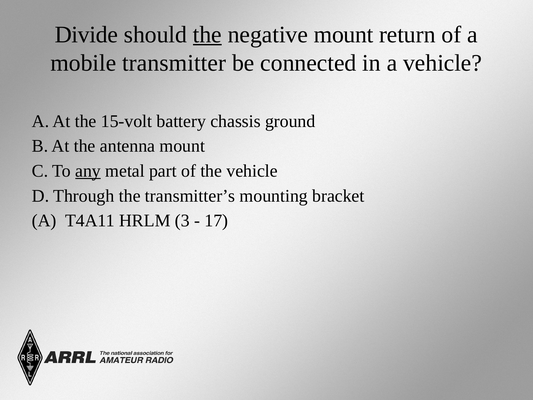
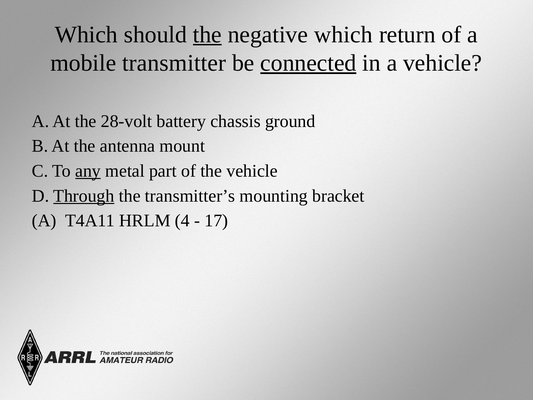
Divide at (86, 35): Divide -> Which
negative mount: mount -> which
connected underline: none -> present
15-volt: 15-volt -> 28-volt
Through underline: none -> present
3: 3 -> 4
